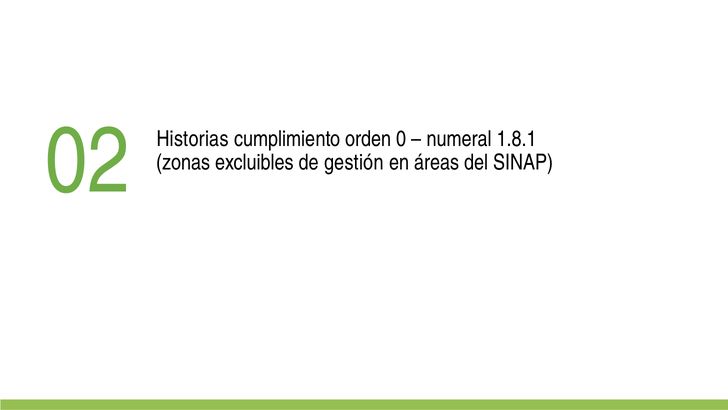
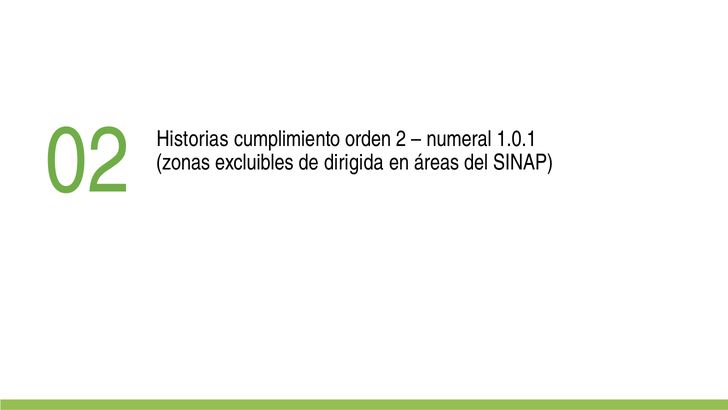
0: 0 -> 2
1.8.1: 1.8.1 -> 1.0.1
gestión: gestión -> dirigida
